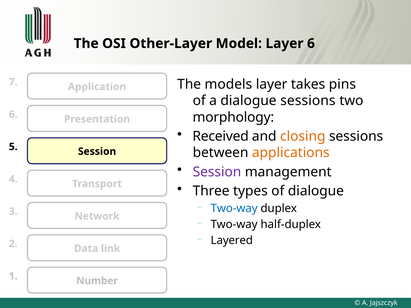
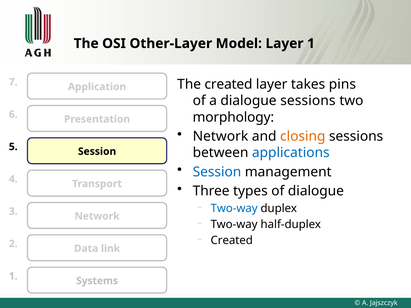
Layer 6: 6 -> 1
The models: models -> created
Received at (221, 136): Received -> Network
applications colour: orange -> blue
Session at (217, 172) colour: purple -> blue
Layered at (232, 240): Layered -> Created
Number: Number -> Systems
